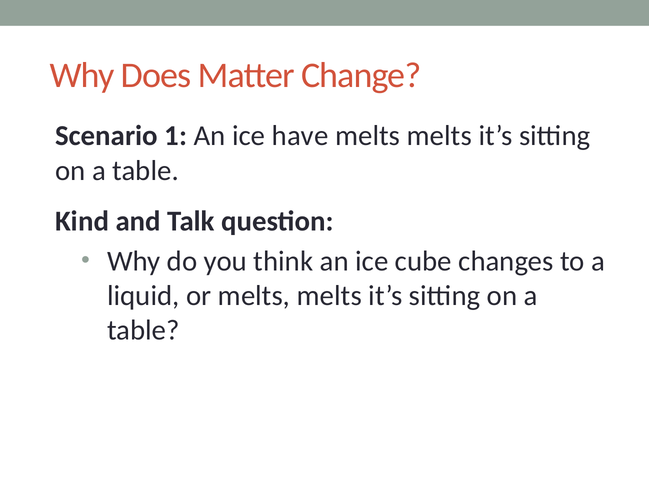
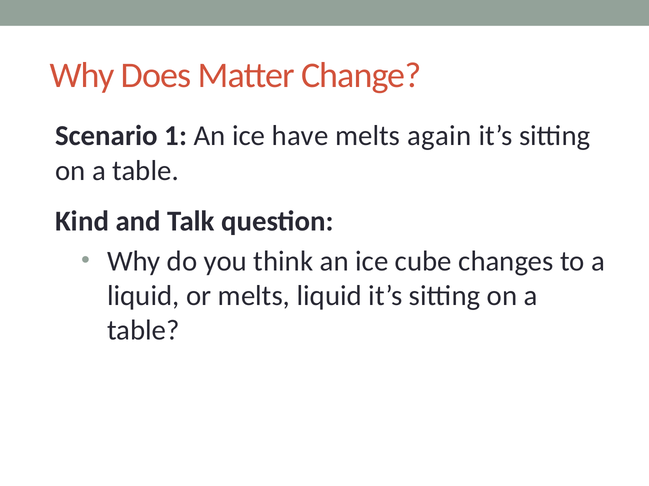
melts at (439, 136): melts -> again
or melts melts: melts -> liquid
